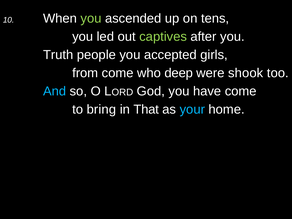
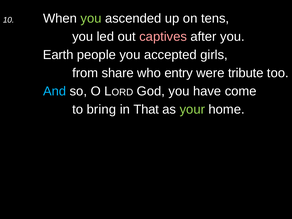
captives colour: light green -> pink
Truth: Truth -> Earth
from come: come -> share
deep: deep -> entry
shook: shook -> tribute
your colour: light blue -> light green
